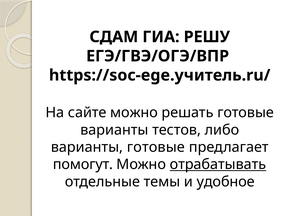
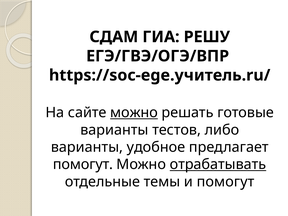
можно at (134, 113) underline: none -> present
варианты готовые: готовые -> удобное
и удобное: удобное -> помогут
